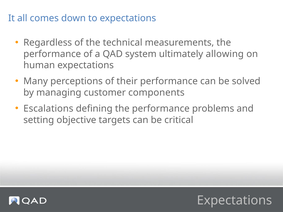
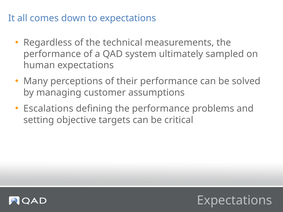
allowing: allowing -> sampled
components: components -> assumptions
